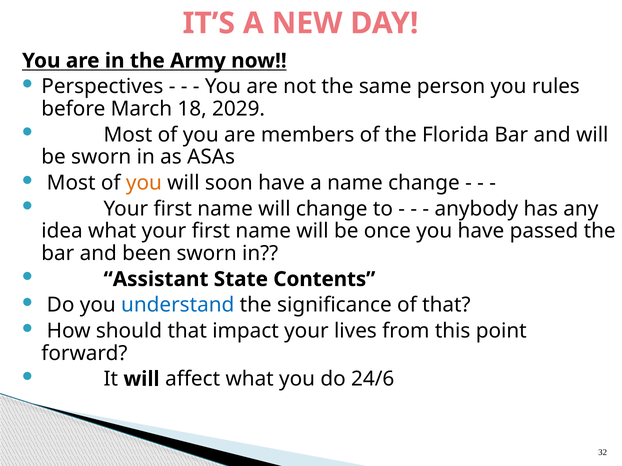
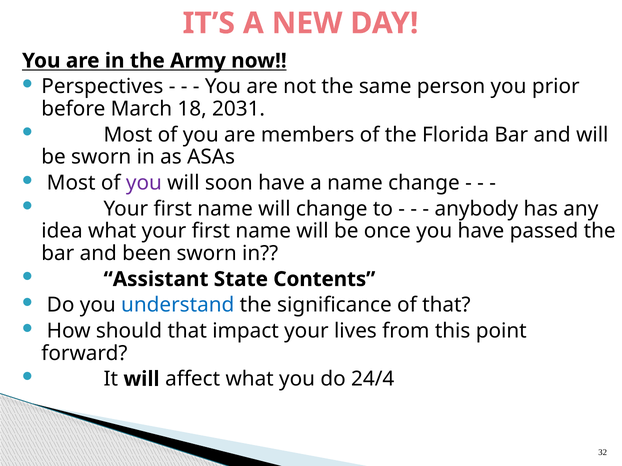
rules: rules -> prior
2029: 2029 -> 2031
you at (144, 183) colour: orange -> purple
24/6: 24/6 -> 24/4
